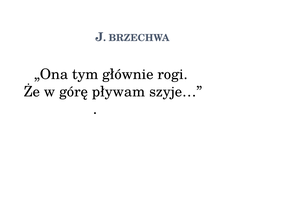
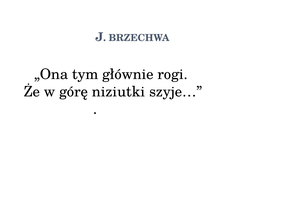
pływam: pływam -> niziutki
